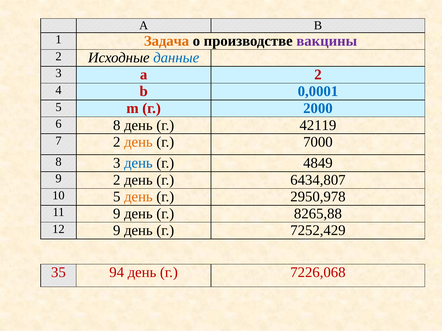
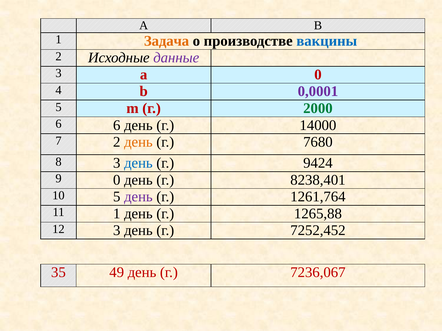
вакцины colour: purple -> blue
данные colour: blue -> purple
a 2: 2 -> 0
0,0001 colour: blue -> purple
2000 colour: blue -> green
6 8: 8 -> 6
42119: 42119 -> 14000
7000: 7000 -> 7680
4849: 4849 -> 9424
9 2: 2 -> 0
6434,807: 6434,807 -> 8238,401
день at (138, 197) colour: orange -> purple
2950,978: 2950,978 -> 1261,764
11 9: 9 -> 1
8265,88: 8265,88 -> 1265,88
12 9: 9 -> 3
7252,429: 7252,429 -> 7252,452
94: 94 -> 49
7226,068: 7226,068 -> 7236,067
